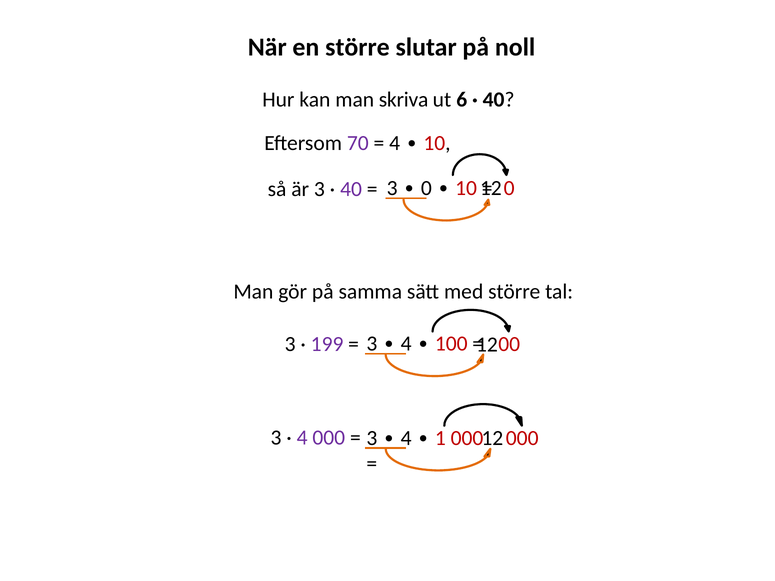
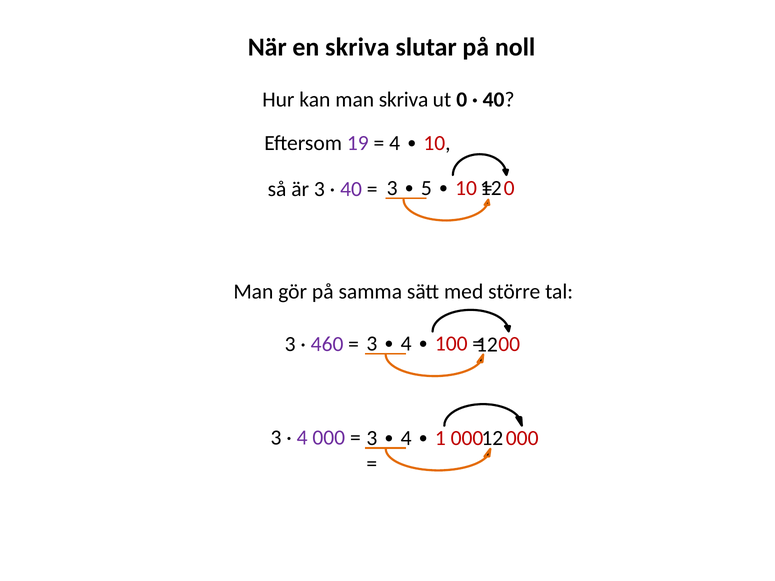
en större: större -> skriva
ut 6: 6 -> 0
70: 70 -> 19
3 0: 0 -> 5
199: 199 -> 460
